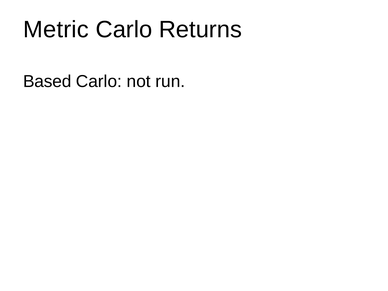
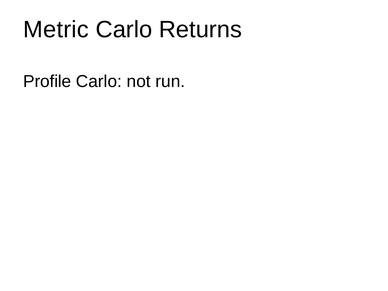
Based: Based -> Profile
